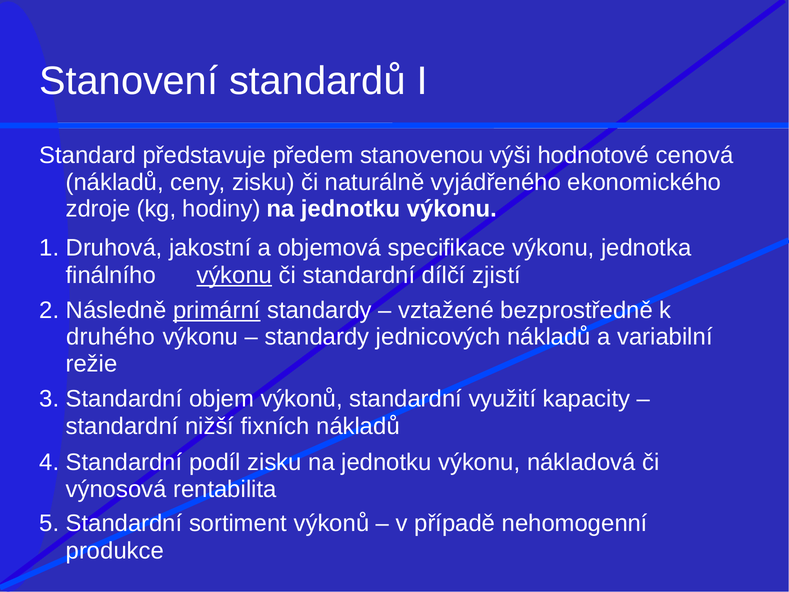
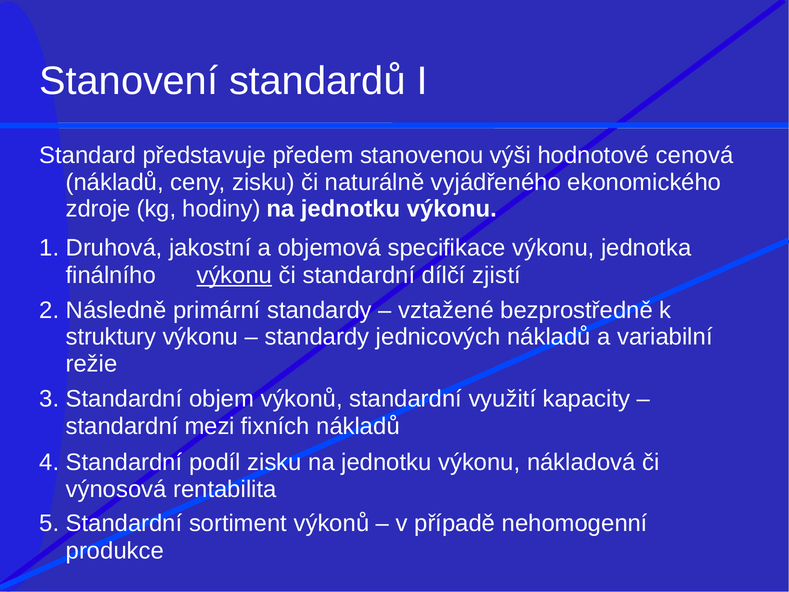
primární underline: present -> none
druhého: druhého -> struktury
nižší: nižší -> mezi
